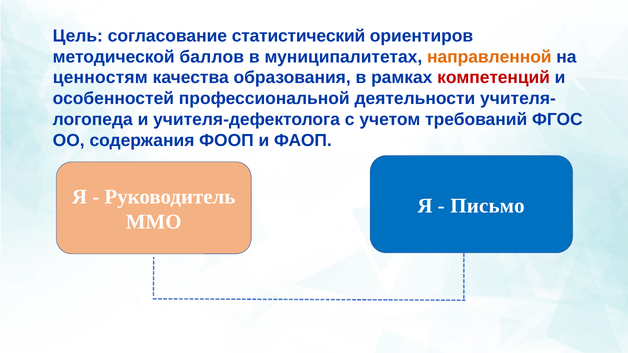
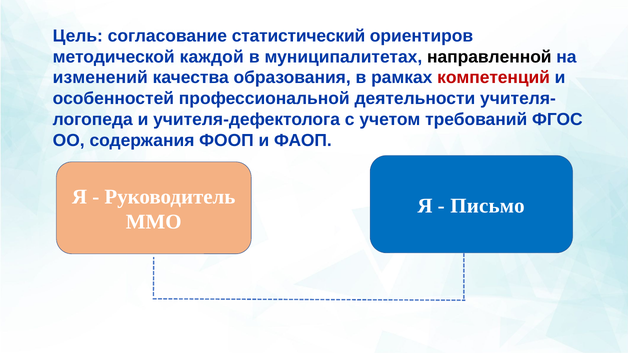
баллов: баллов -> каждой
направленной colour: orange -> black
ценностям: ценностям -> изменений
